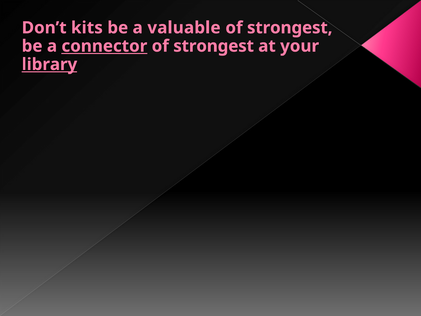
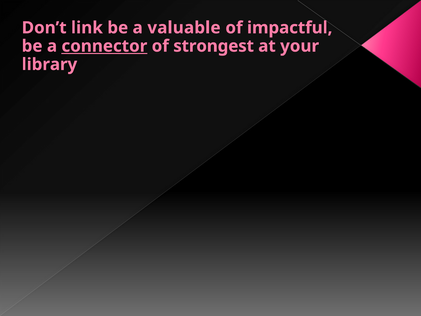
kits: kits -> link
strongest at (290, 28): strongest -> impactful
library underline: present -> none
